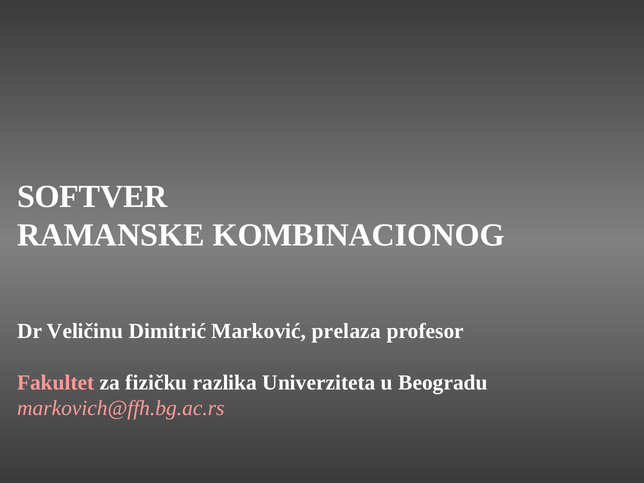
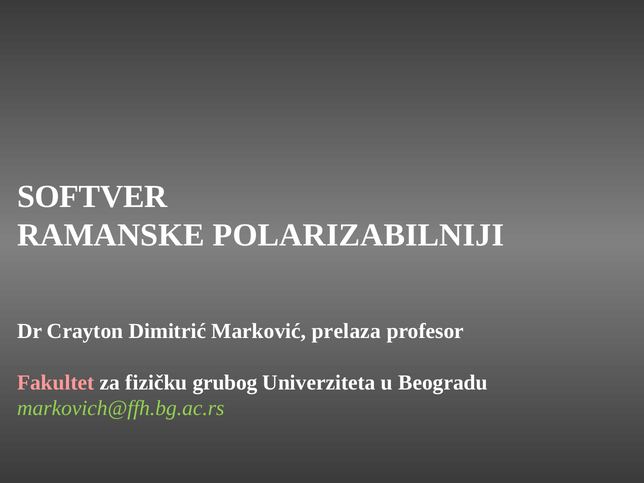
KOMBINACIONOG: KOMBINACIONOG -> POLARIZABILNIJI
Veličinu: Veličinu -> Crayton
razlika: razlika -> grubog
markovich@ffh.bg.ac.rs colour: pink -> light green
